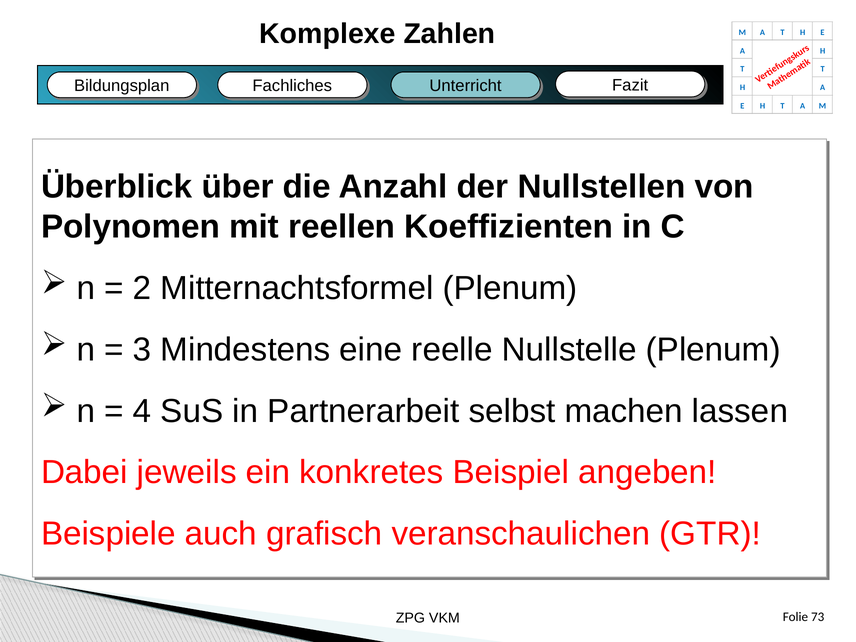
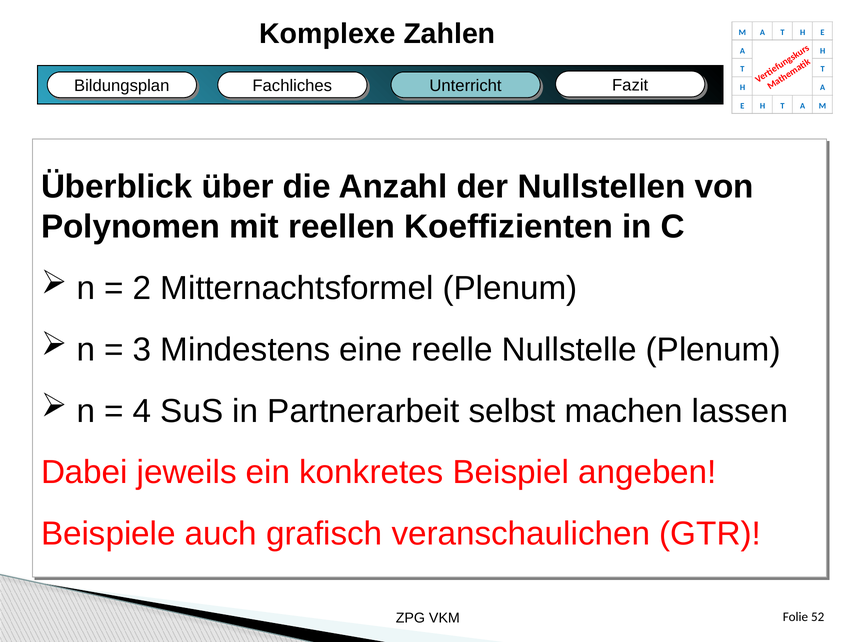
73: 73 -> 52
